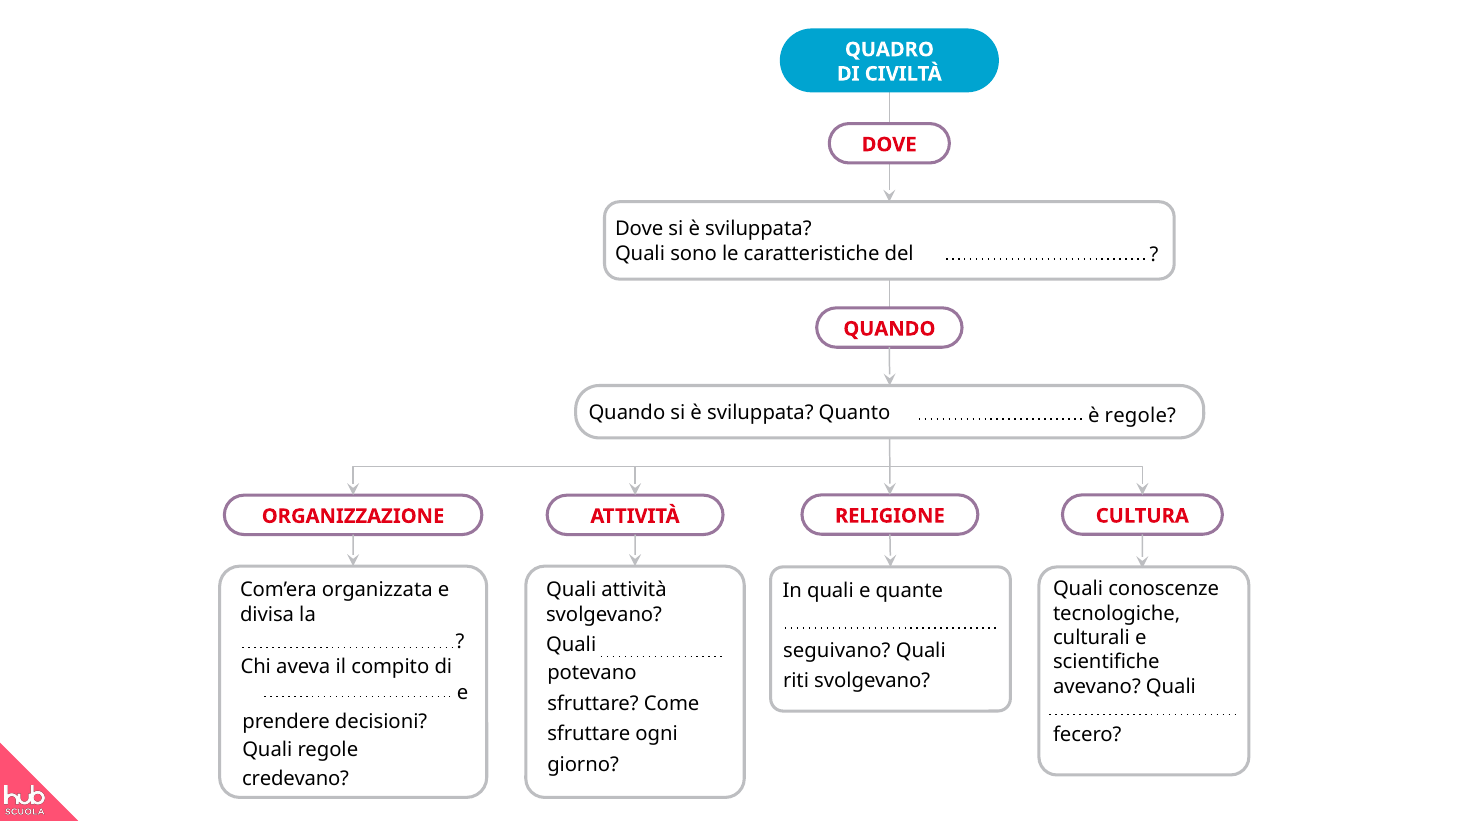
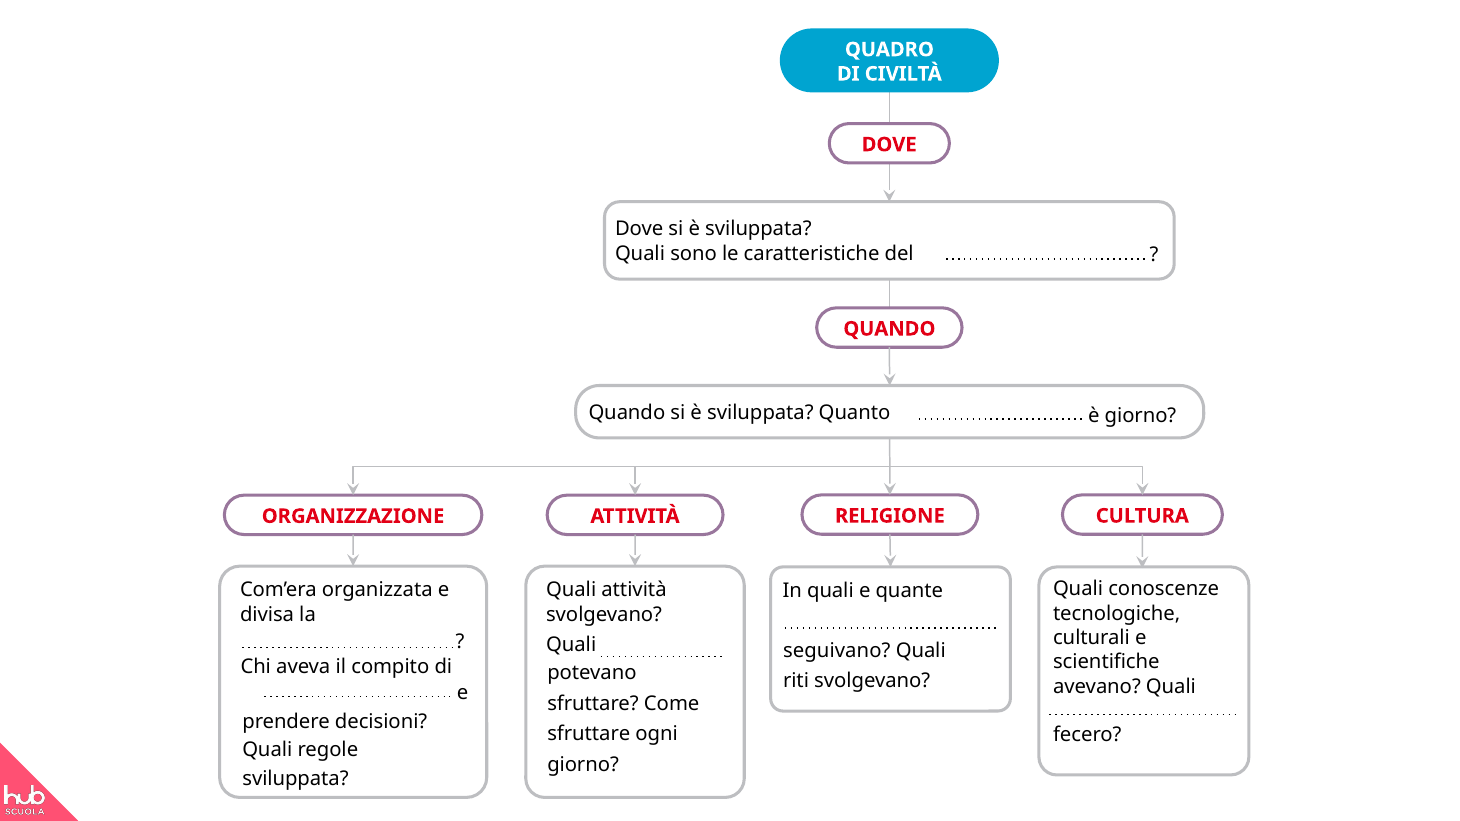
è regole: regole -> giorno
credevano at (296, 779): credevano -> sviluppata
